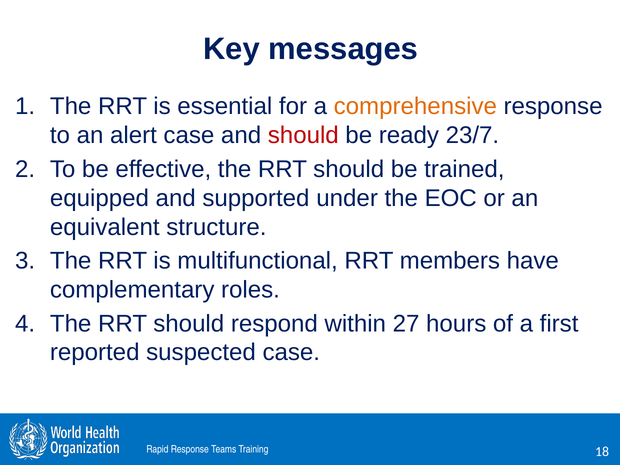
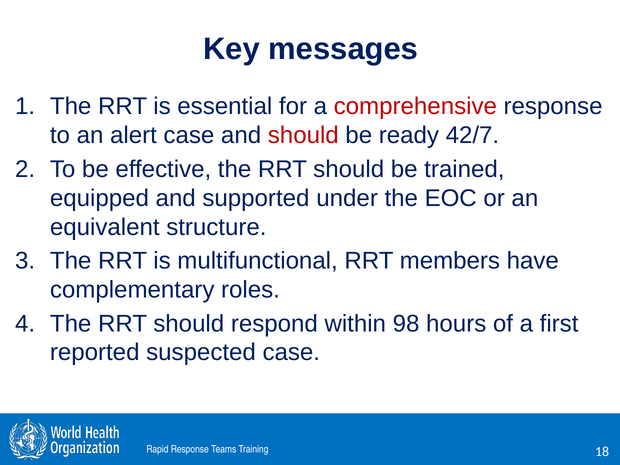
comprehensive colour: orange -> red
23/7: 23/7 -> 42/7
27: 27 -> 98
